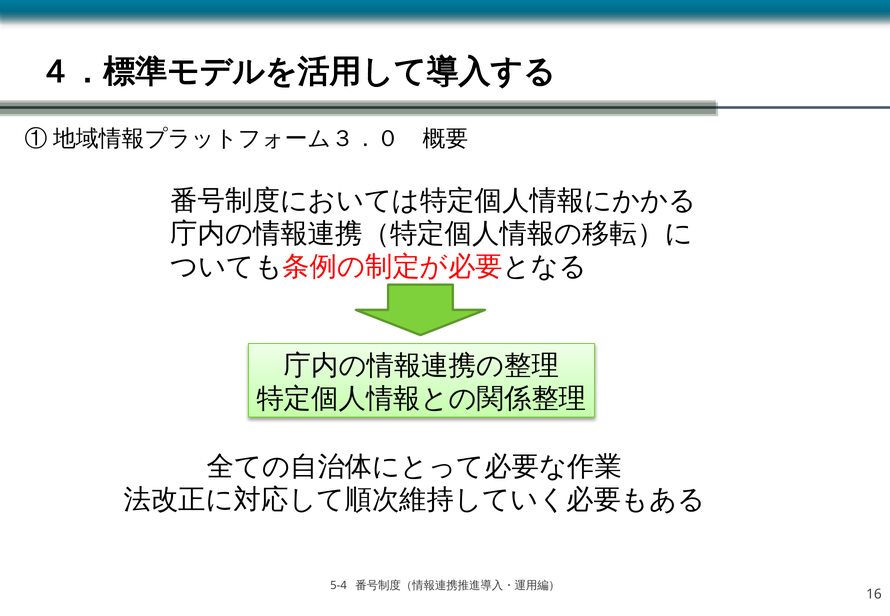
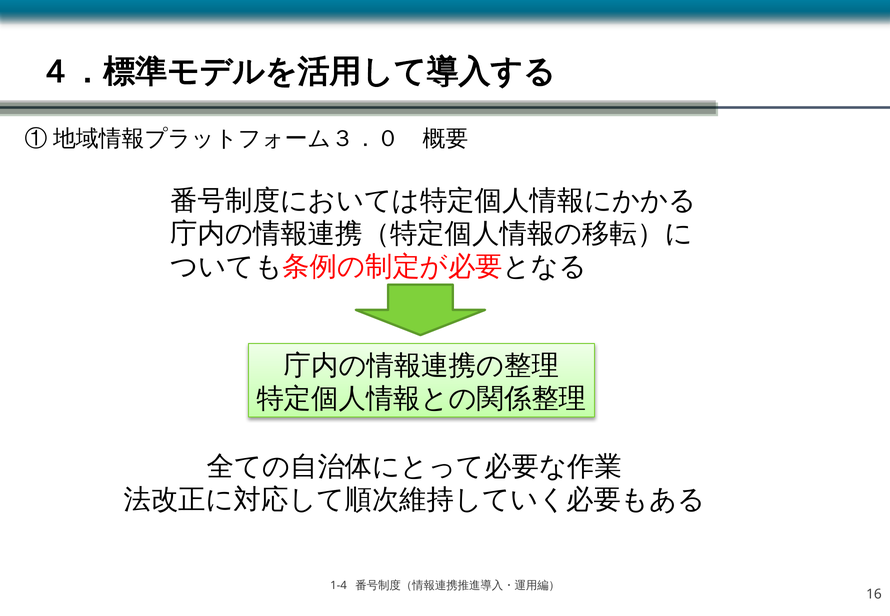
5-4: 5-4 -> 1-4
